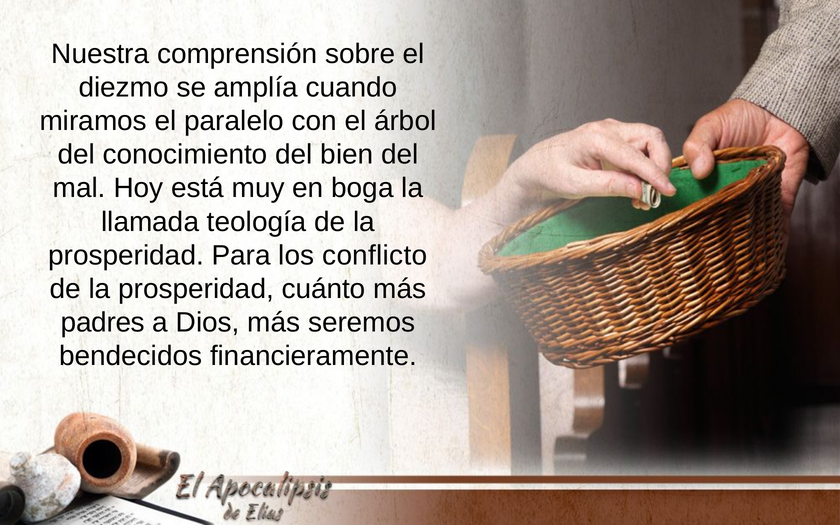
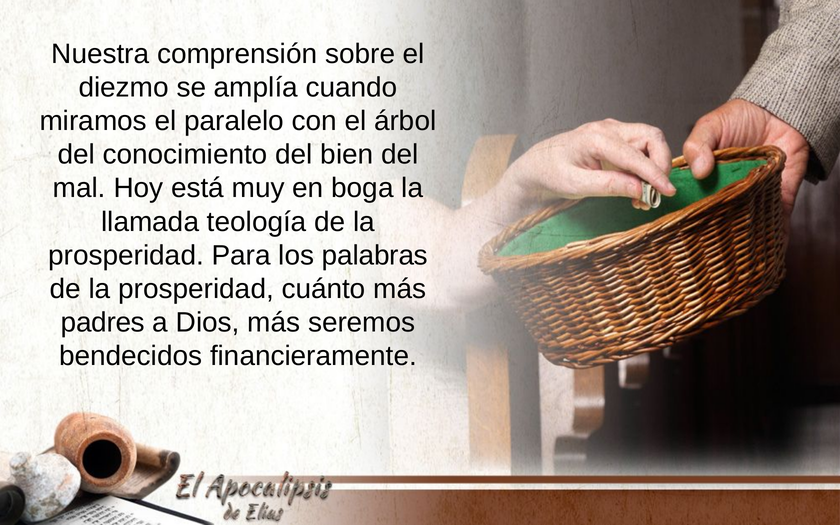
conflicto: conflicto -> palabras
